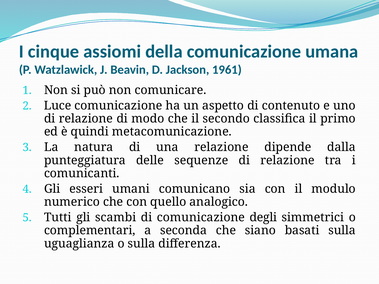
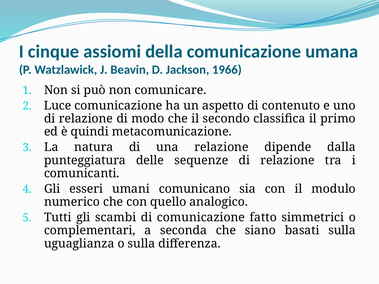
1961: 1961 -> 1966
degli: degli -> fatto
